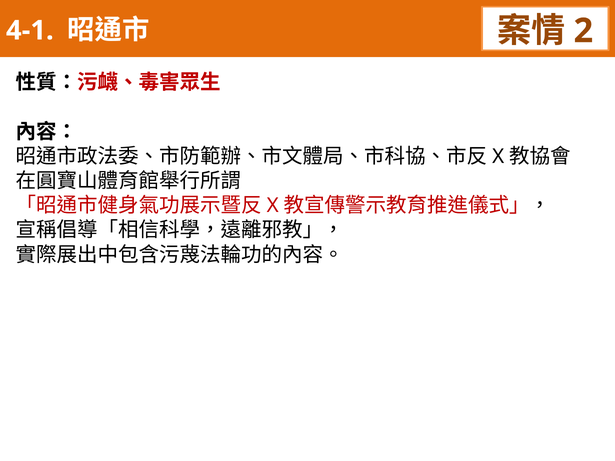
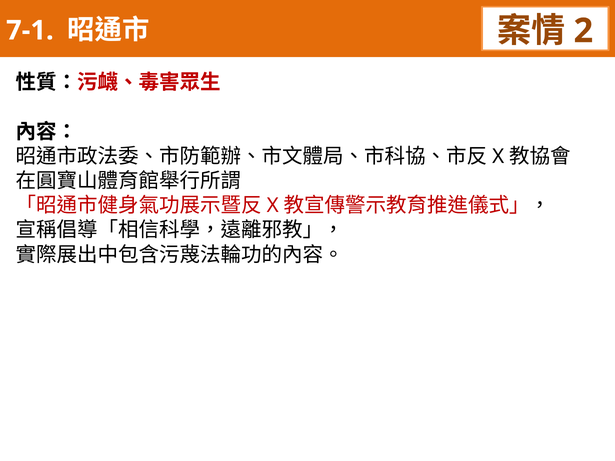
4-1: 4-1 -> 7-1
